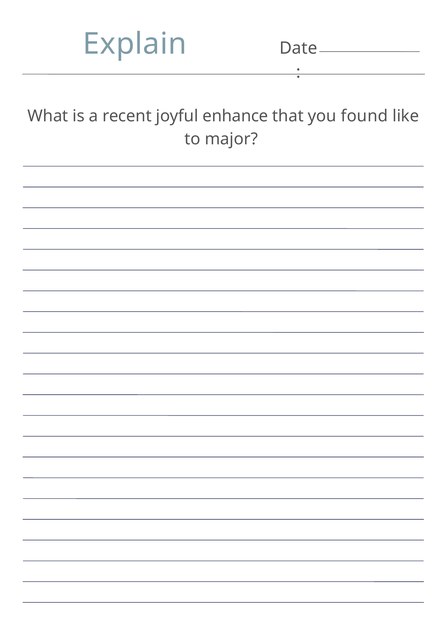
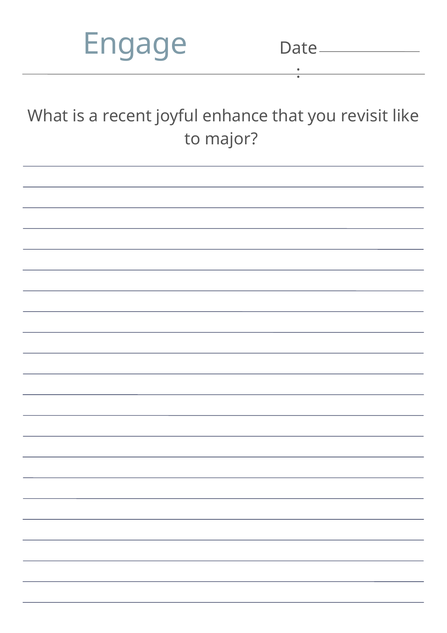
Explain: Explain -> Engage
found: found -> revisit
